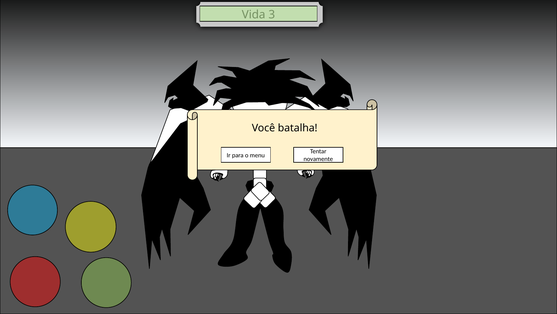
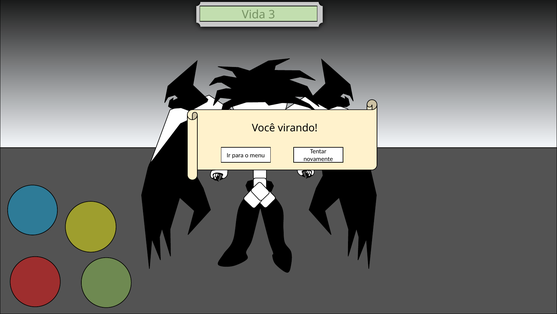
batalha: batalha -> virando
